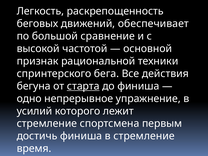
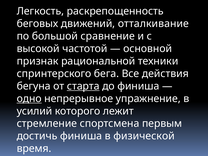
обеспечивает: обеспечивает -> отталкивание
одно underline: none -> present
в стремление: стремление -> физической
